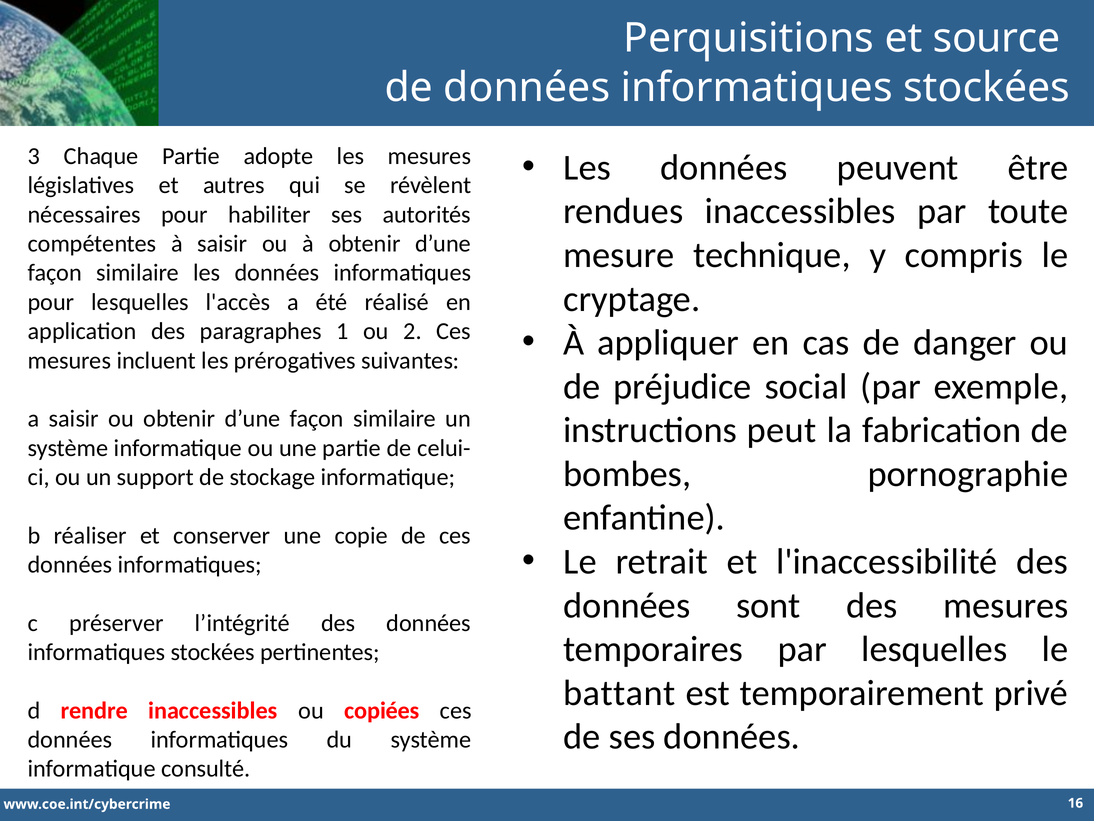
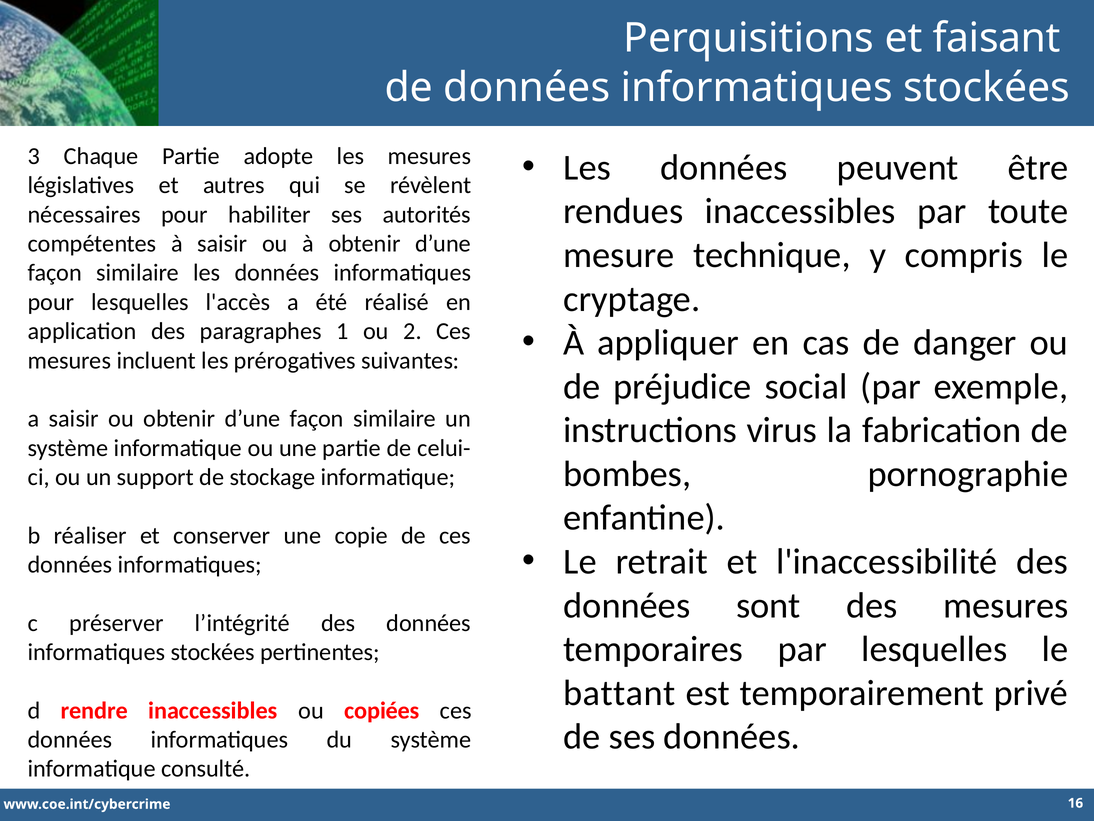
source: source -> faisant
peut: peut -> virus
